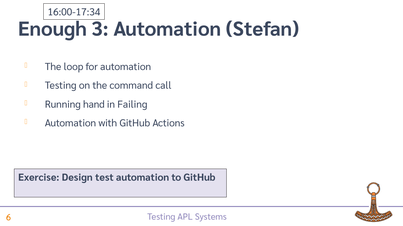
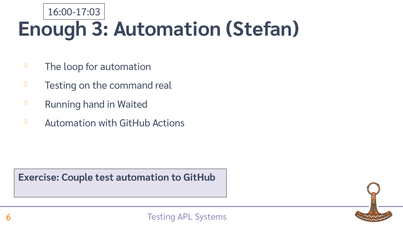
16:00-17:34: 16:00-17:34 -> 16:00-17:03
call: call -> real
Failing: Failing -> Waited
Design: Design -> Couple
